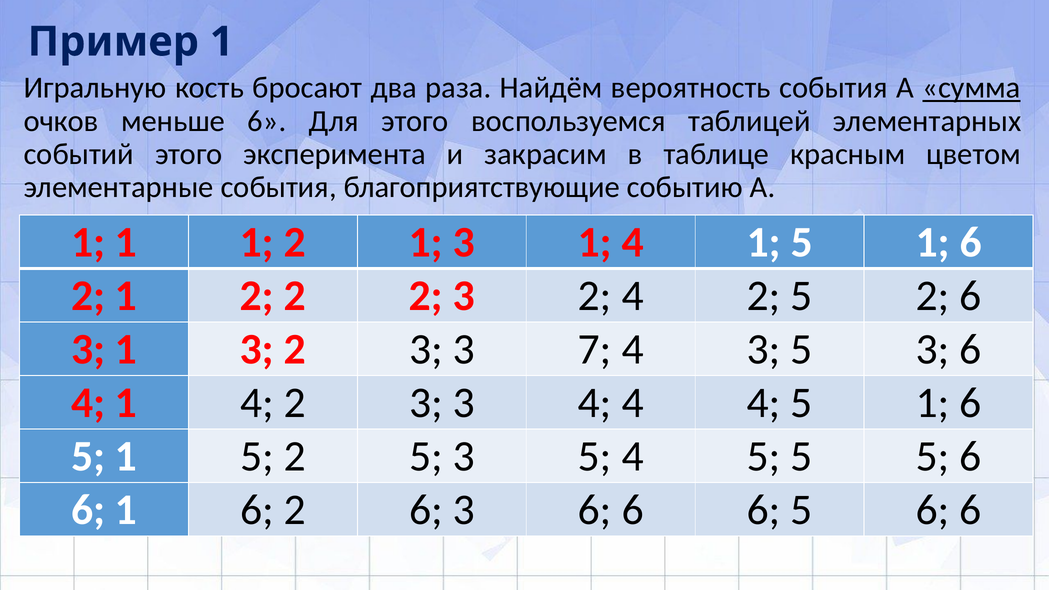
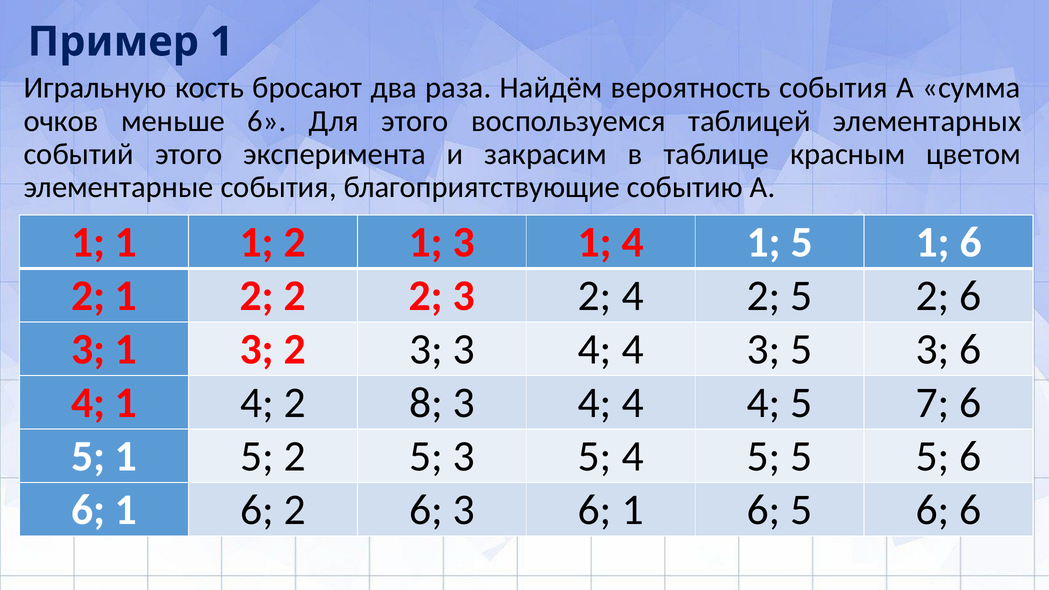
сумма underline: present -> none
3 3 7: 7 -> 4
4 2 3: 3 -> 8
4 5 1: 1 -> 7
3 6 6: 6 -> 1
